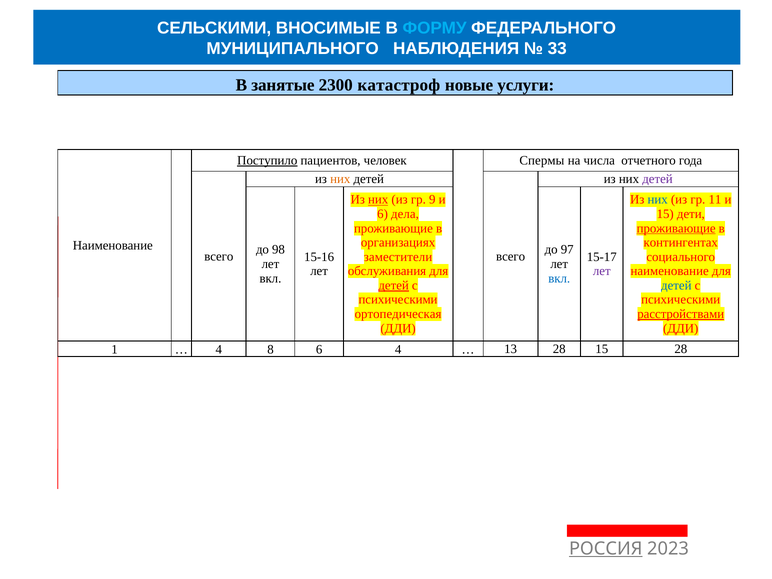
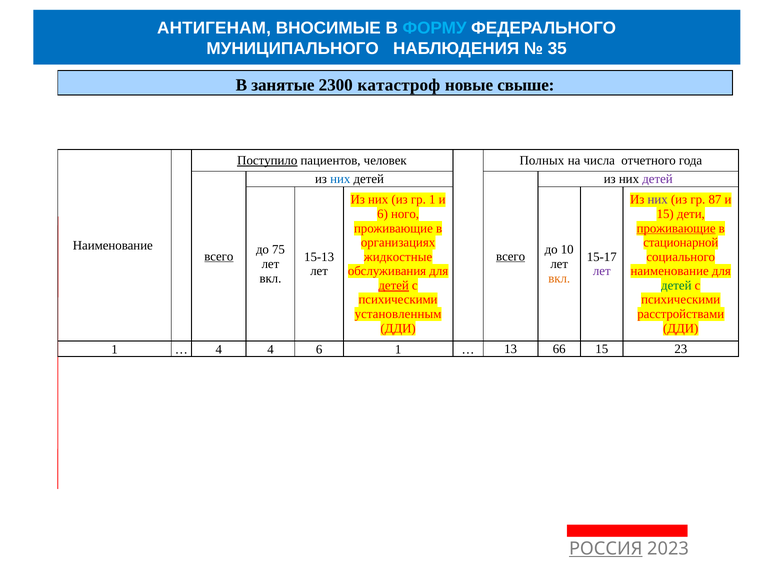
СЕЛЬСКИМИ: СЕЛЬСКИМИ -> АНТИГЕНАМ
33: 33 -> 35
услуги: услуги -> свыше
Спермы: Спермы -> Полных
них at (340, 179) colour: orange -> blue
них at (378, 200) underline: present -> none
гр 9: 9 -> 1
них at (658, 200) colour: blue -> purple
11: 11 -> 87
дела: дела -> ного
контингентах: контингентах -> стационарной
98: 98 -> 75
97: 97 -> 10
всего at (219, 256) underline: none -> present
всего at (511, 256) underline: none -> present
15-16: 15-16 -> 15-13
заместители: заместители -> жидкостные
вкл at (559, 278) colour: blue -> orange
детей at (676, 285) colour: blue -> green
ортопедическая: ортопедическая -> установленным
расстройствами underline: present -> none
4 8: 8 -> 4
6 4: 4 -> 1
13 28: 28 -> 66
15 28: 28 -> 23
